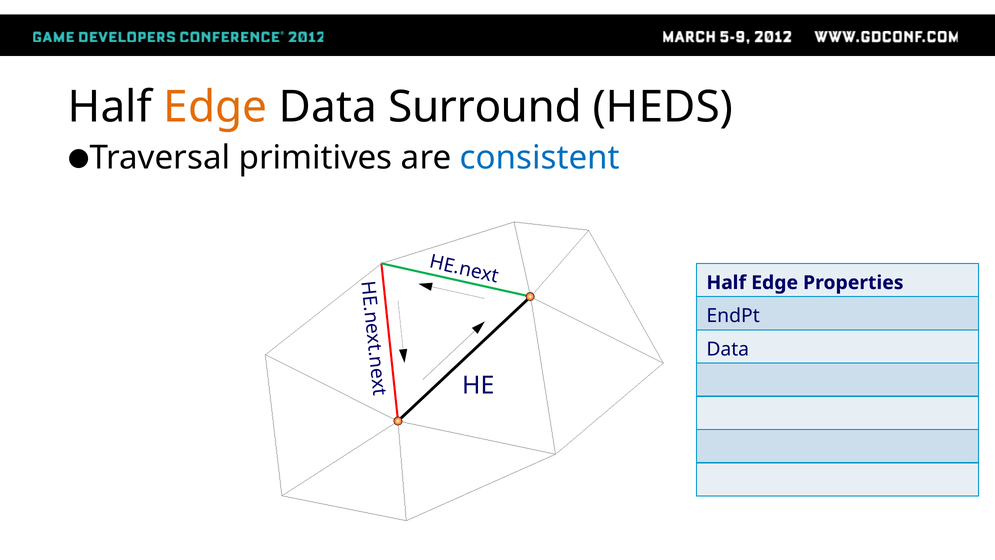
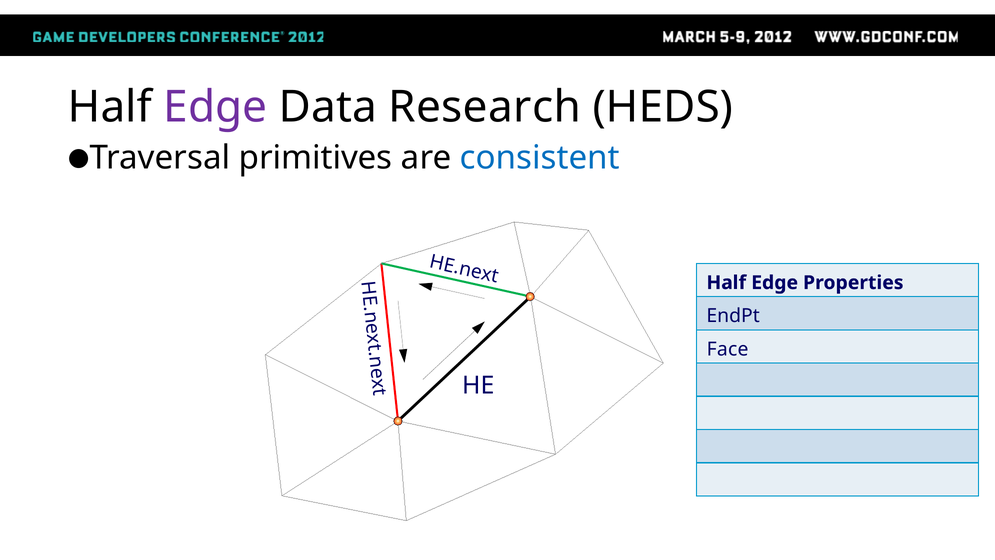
Edge at (215, 107) colour: orange -> purple
Surround: Surround -> Research
Data at (728, 349): Data -> Face
